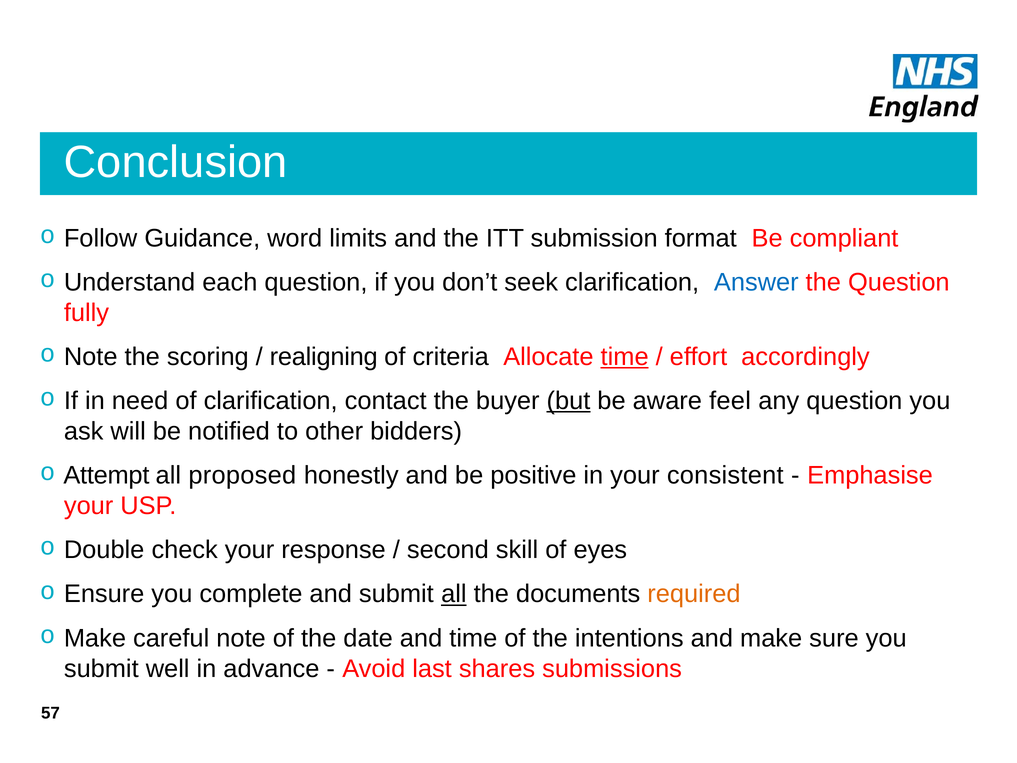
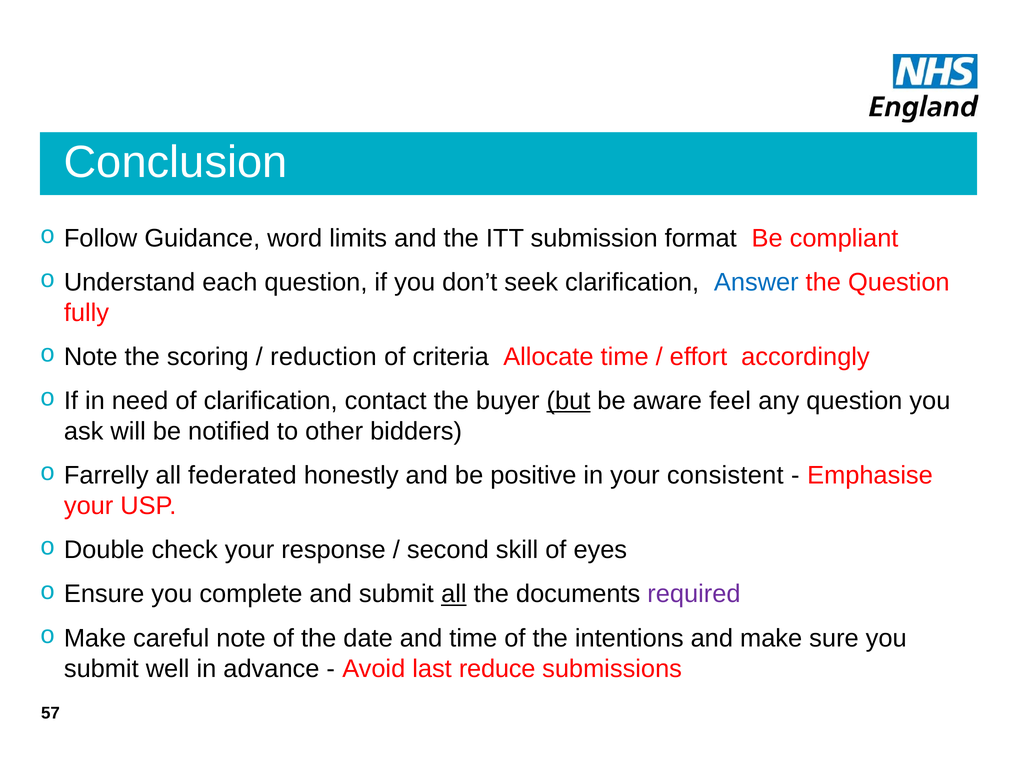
realigning: realigning -> reduction
time at (625, 357) underline: present -> none
Attempt: Attempt -> Farrelly
proposed: proposed -> federated
required colour: orange -> purple
shares: shares -> reduce
